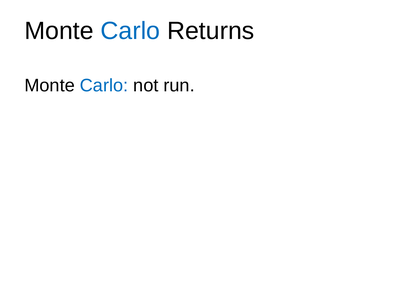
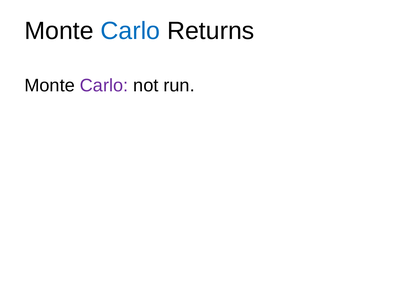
Carlo at (104, 86) colour: blue -> purple
